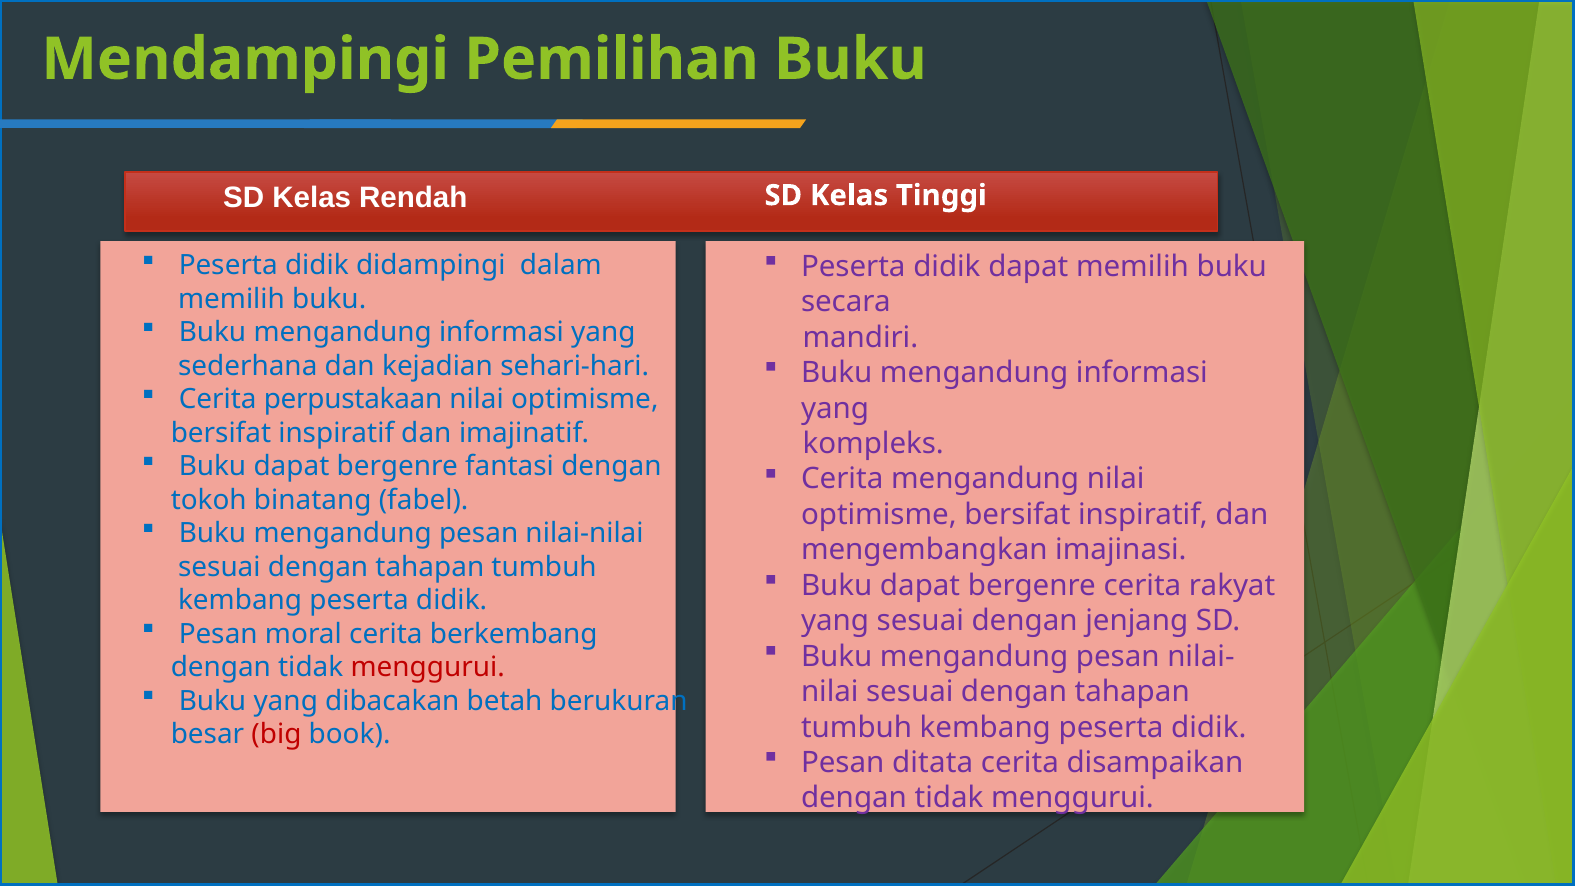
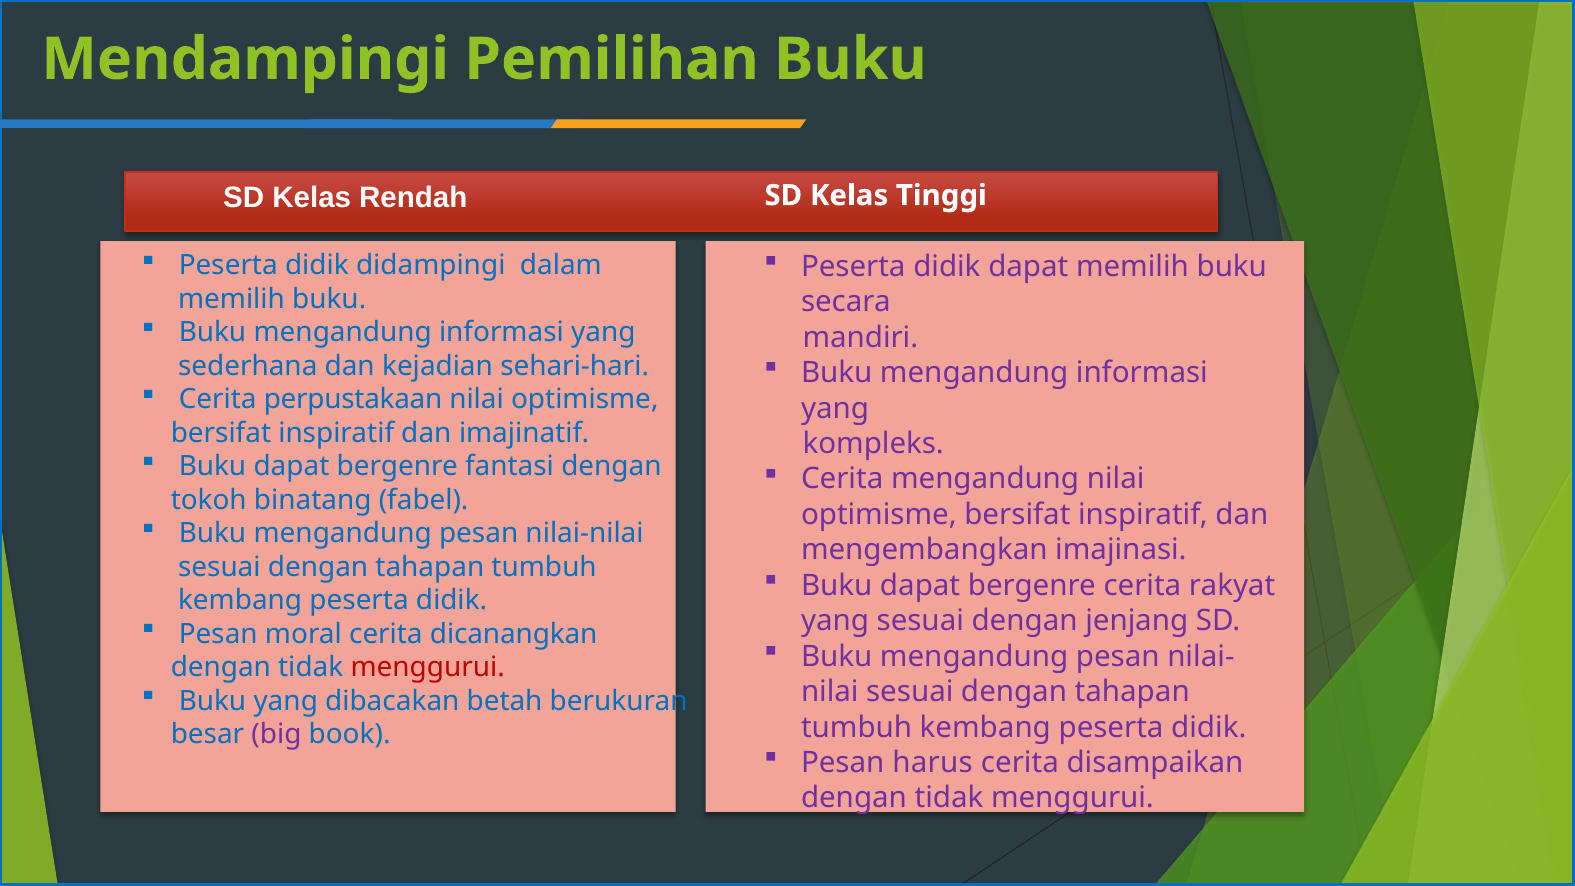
berkembang: berkembang -> dicanangkan
big colour: red -> purple
ditata: ditata -> harus
